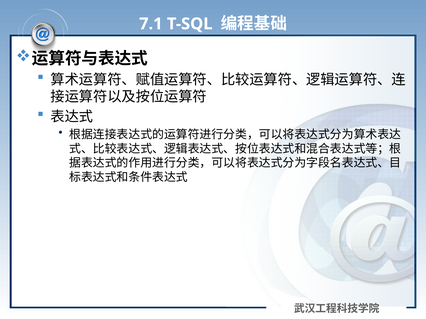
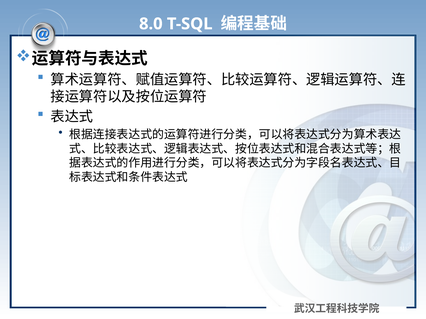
7.1: 7.1 -> 8.0
